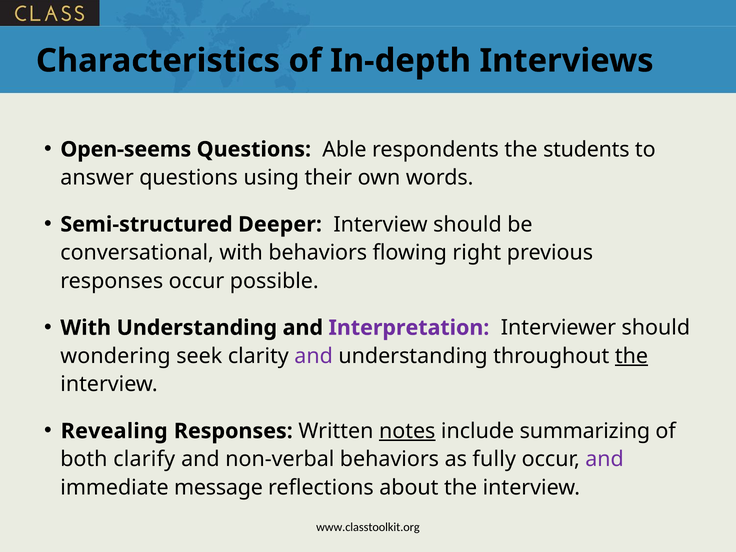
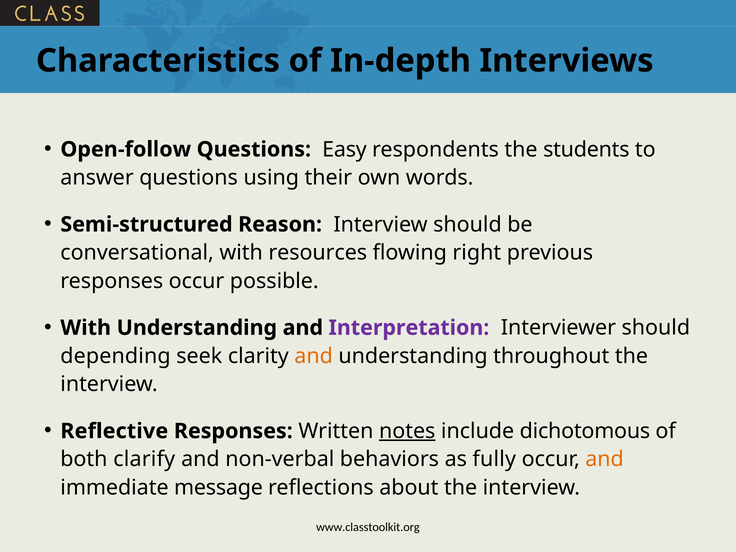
Open-seems: Open-seems -> Open-follow
Able: Able -> Easy
Deeper: Deeper -> Reason
with behaviors: behaviors -> resources
wondering: wondering -> depending
and at (314, 356) colour: purple -> orange
the at (631, 356) underline: present -> none
Revealing: Revealing -> Reflective
summarizing: summarizing -> dichotomous
and at (605, 459) colour: purple -> orange
